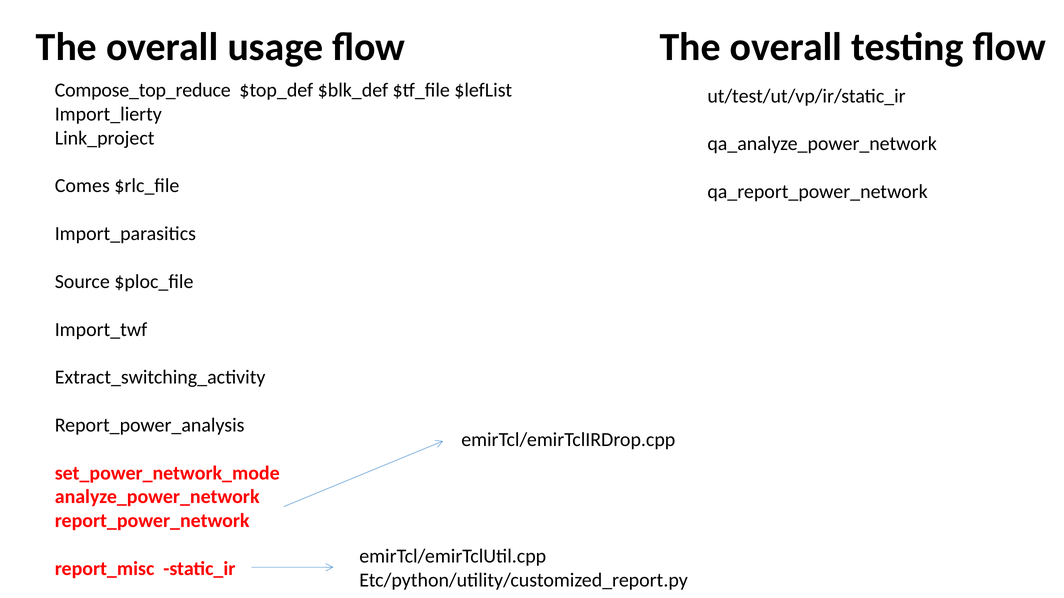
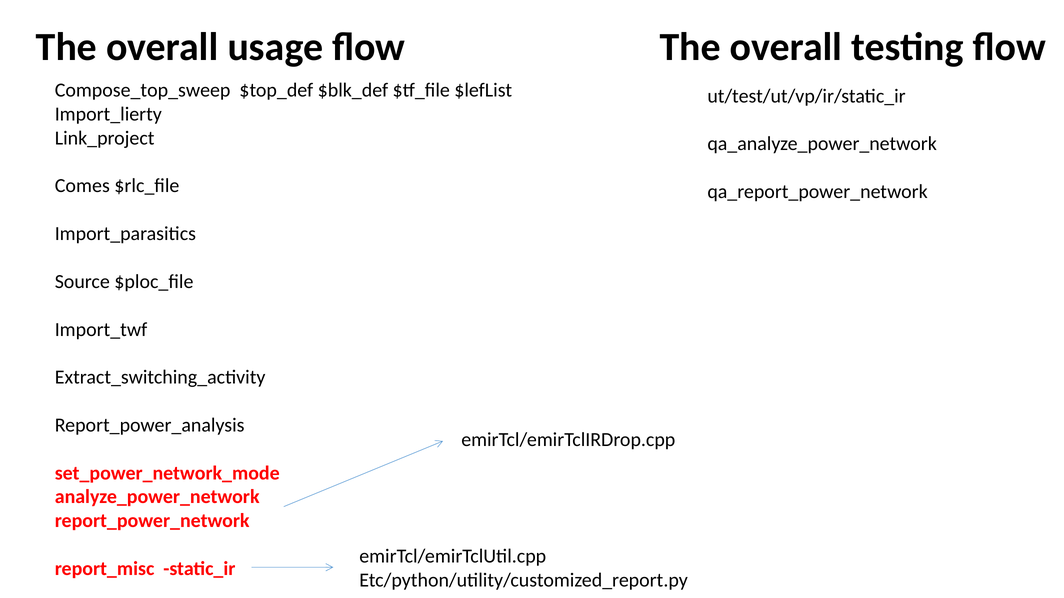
Compose_top_reduce: Compose_top_reduce -> Compose_top_sweep
